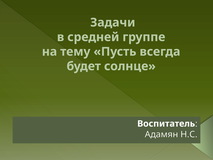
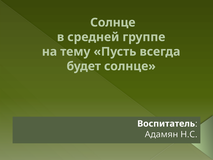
Задачи at (113, 22): Задачи -> Солнце
